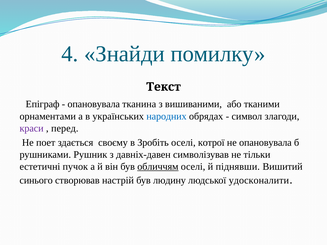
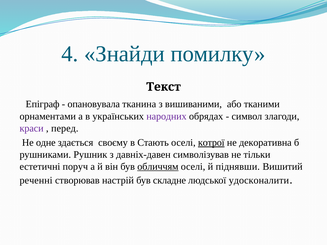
народних colour: blue -> purple
поет: поет -> одне
Зробіть: Зробіть -> Стають
котрої underline: none -> present
не опановувала: опановувала -> декоративна
пучок: пучок -> поруч
синього: синього -> реченні
людину: людину -> складне
